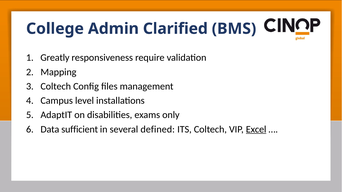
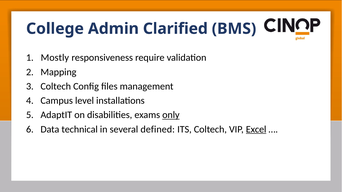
Greatly: Greatly -> Mostly
only underline: none -> present
sufficient: sufficient -> technical
